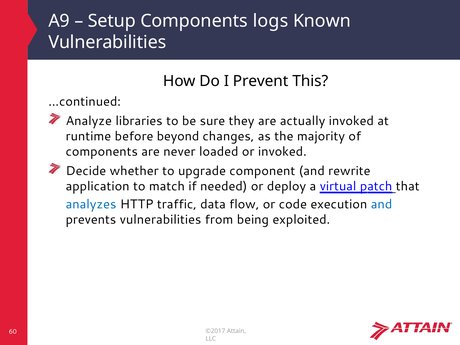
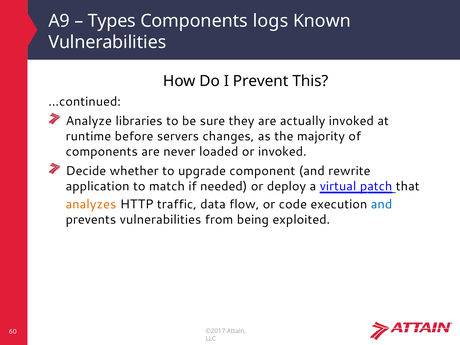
Setup: Setup -> Types
beyond: beyond -> servers
analyzes colour: blue -> orange
